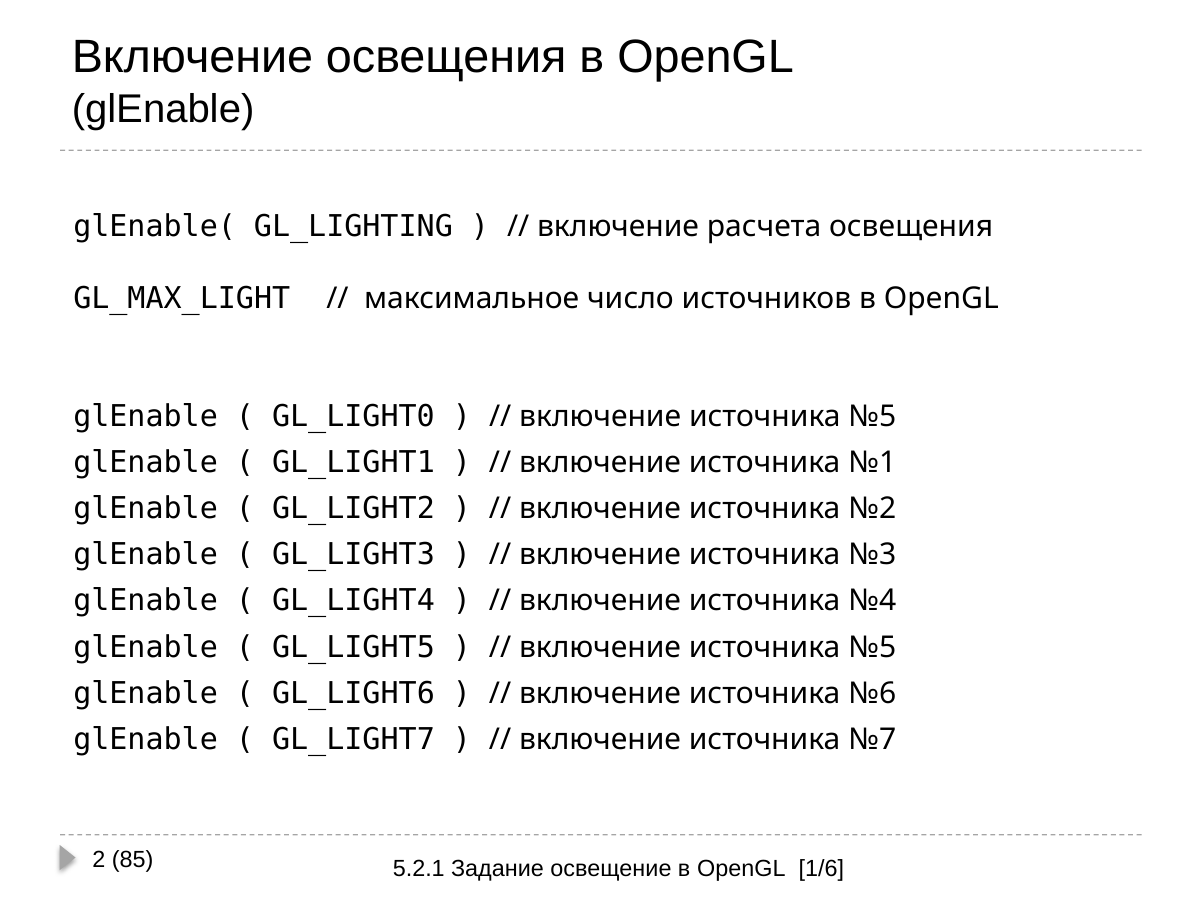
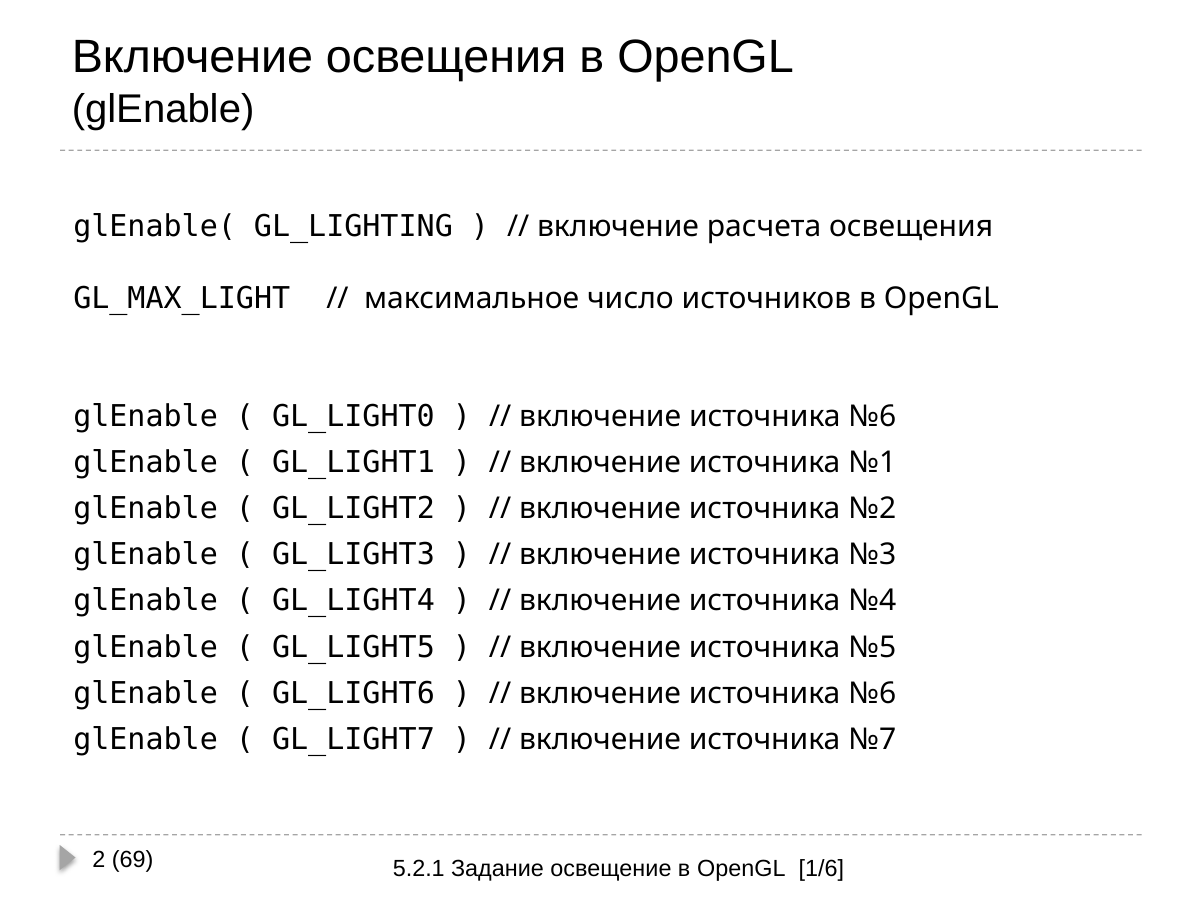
№5 at (872, 417): №5 -> №6
85: 85 -> 69
